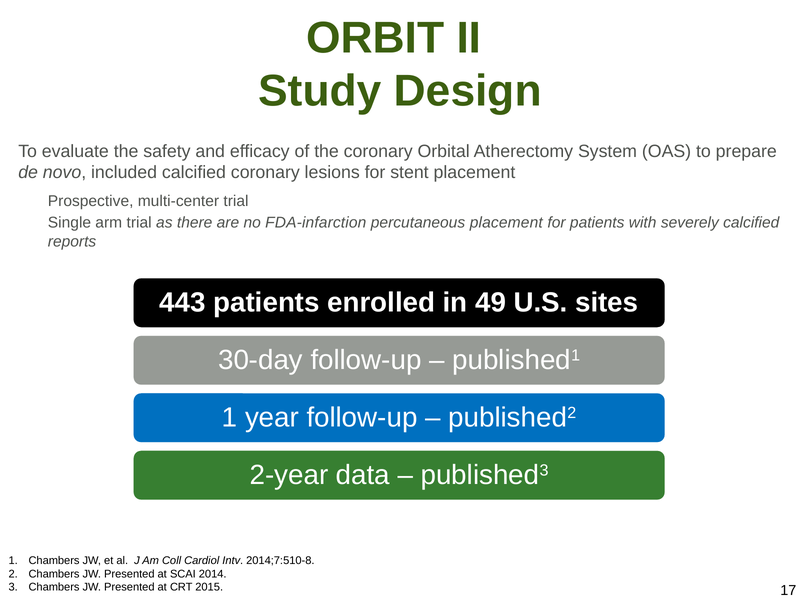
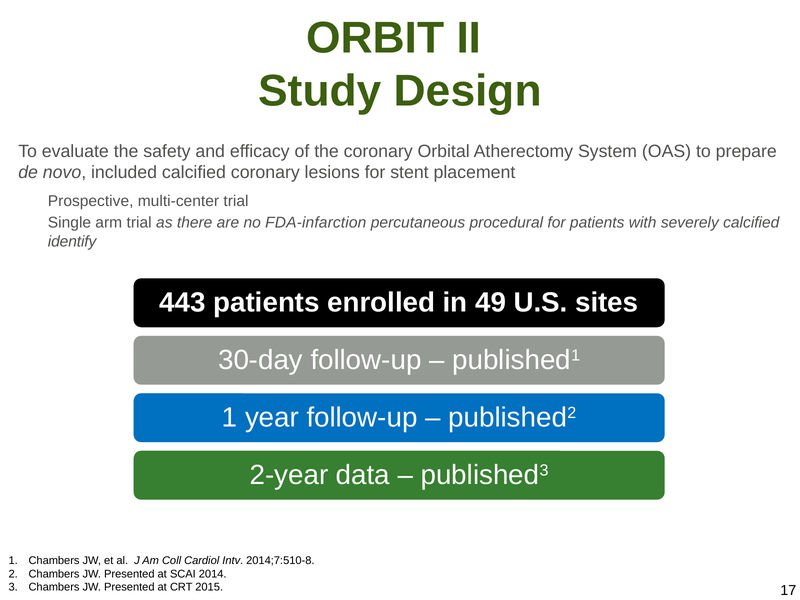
percutaneous placement: placement -> procedural
reports: reports -> identify
